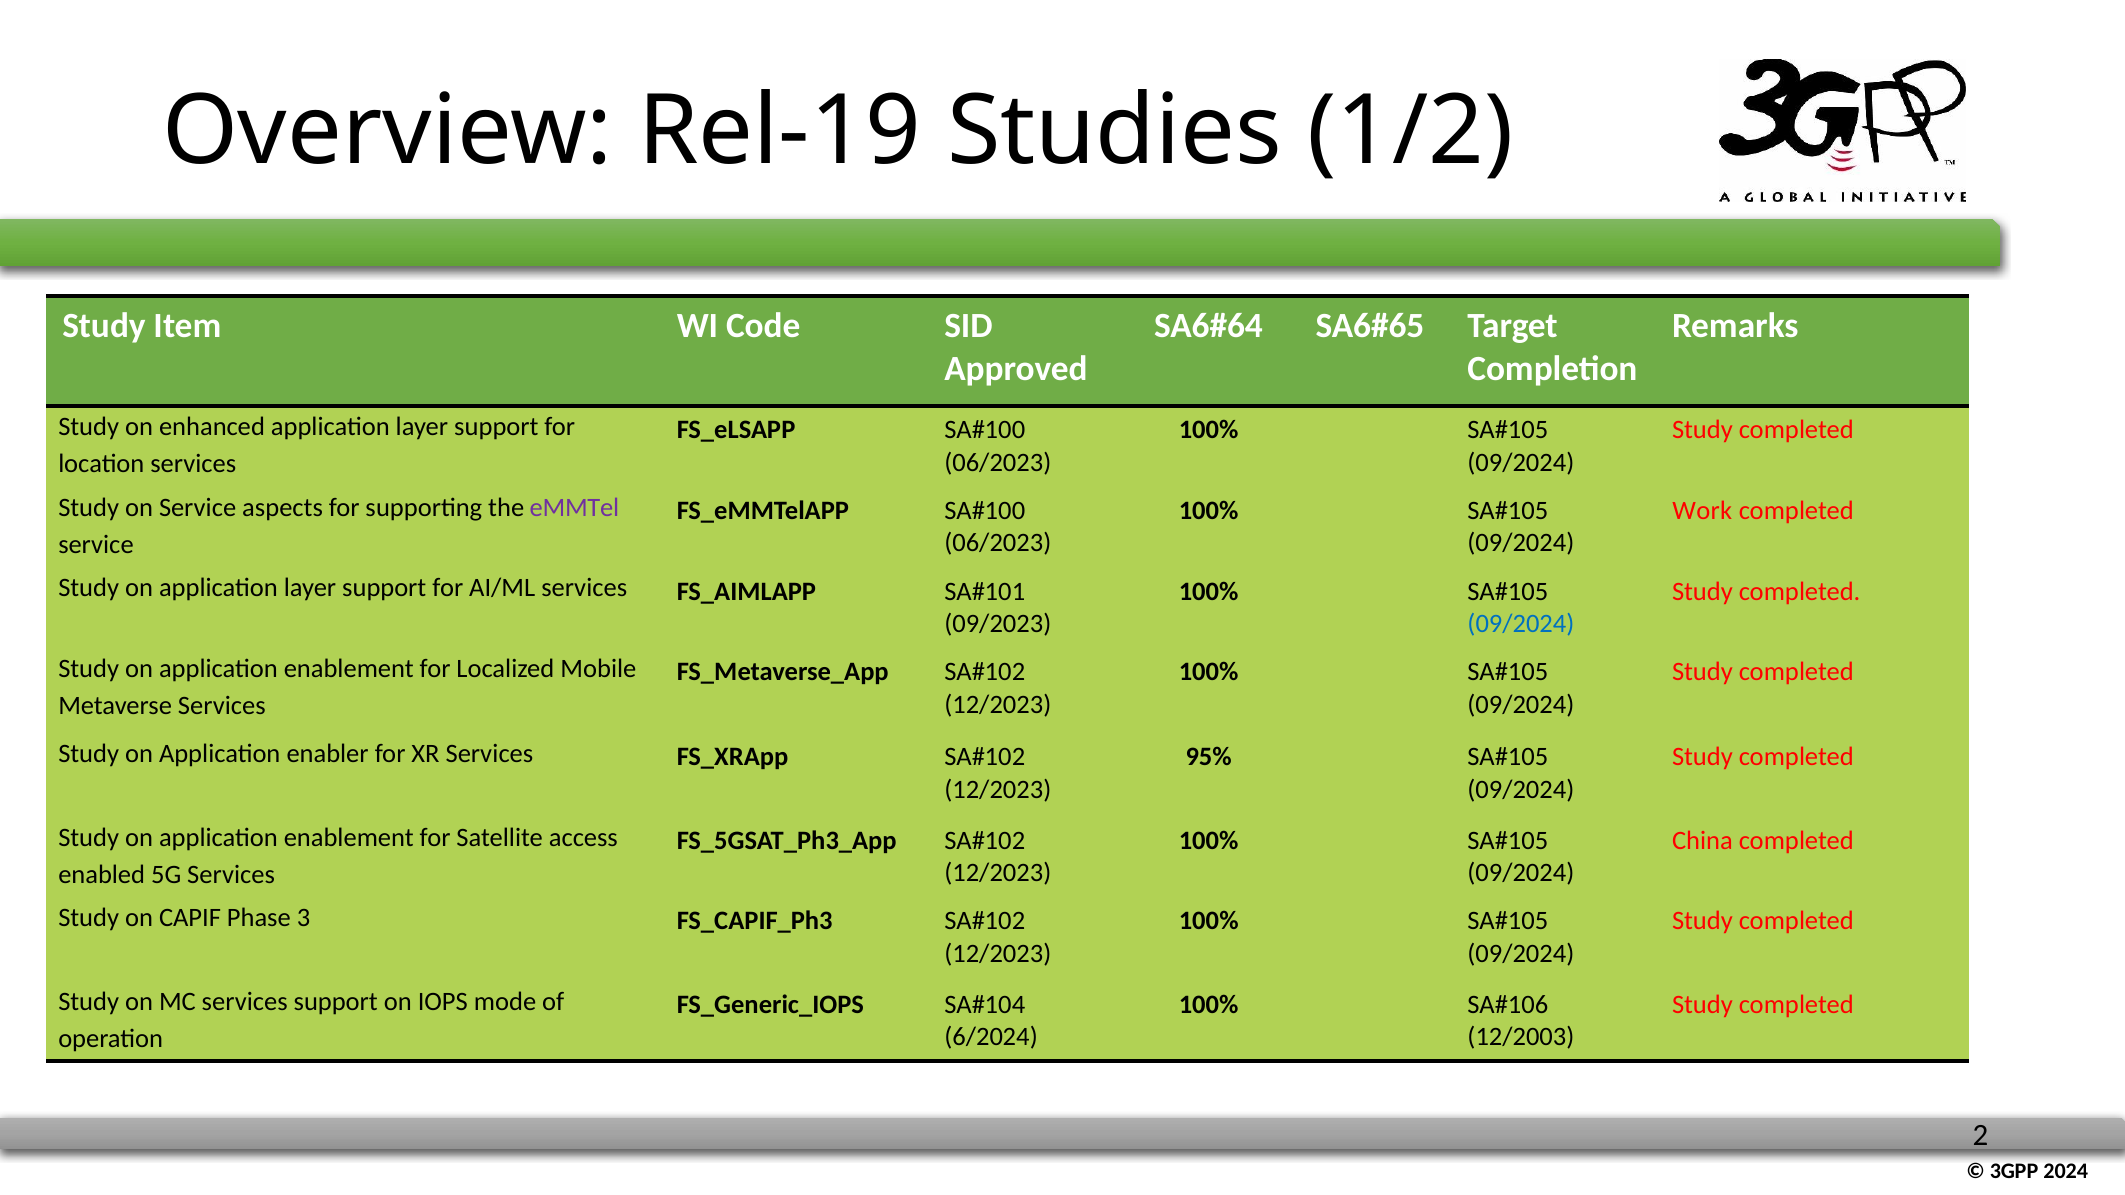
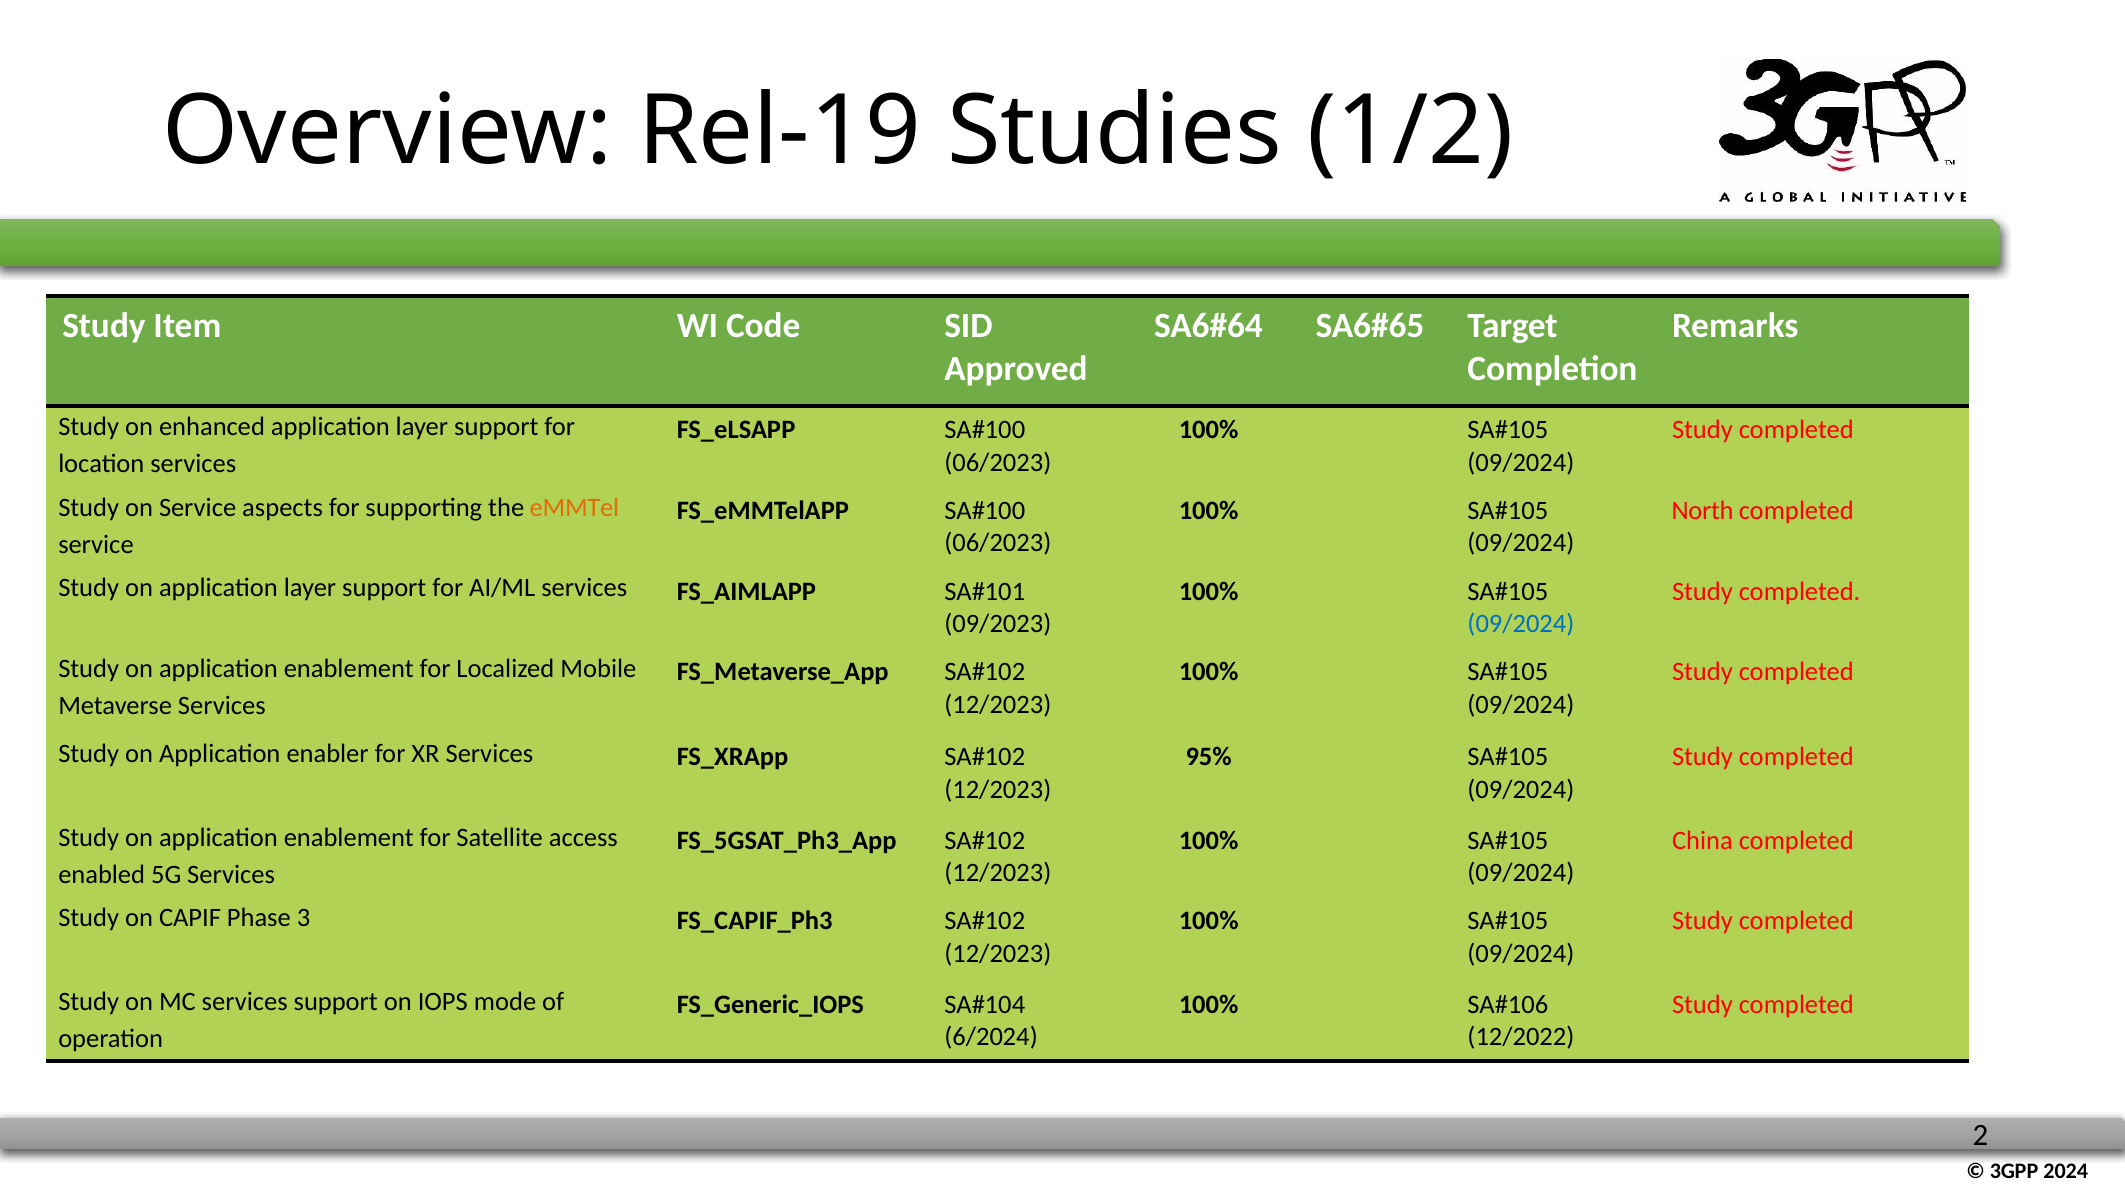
eMMTel colour: purple -> orange
Work: Work -> North
12/2003: 12/2003 -> 12/2022
